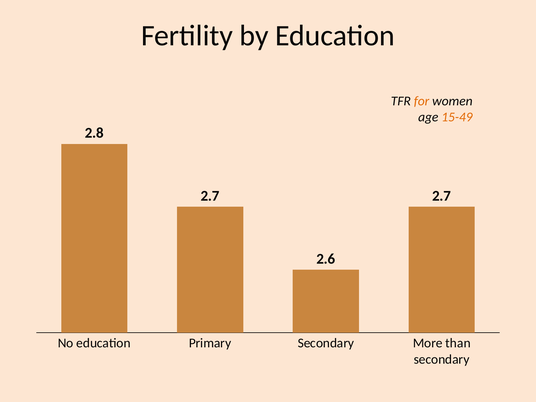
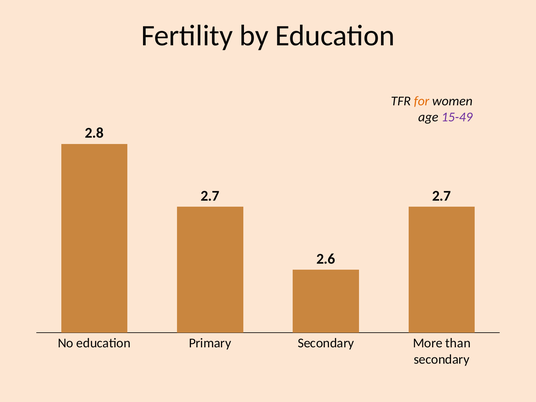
15-49 colour: orange -> purple
